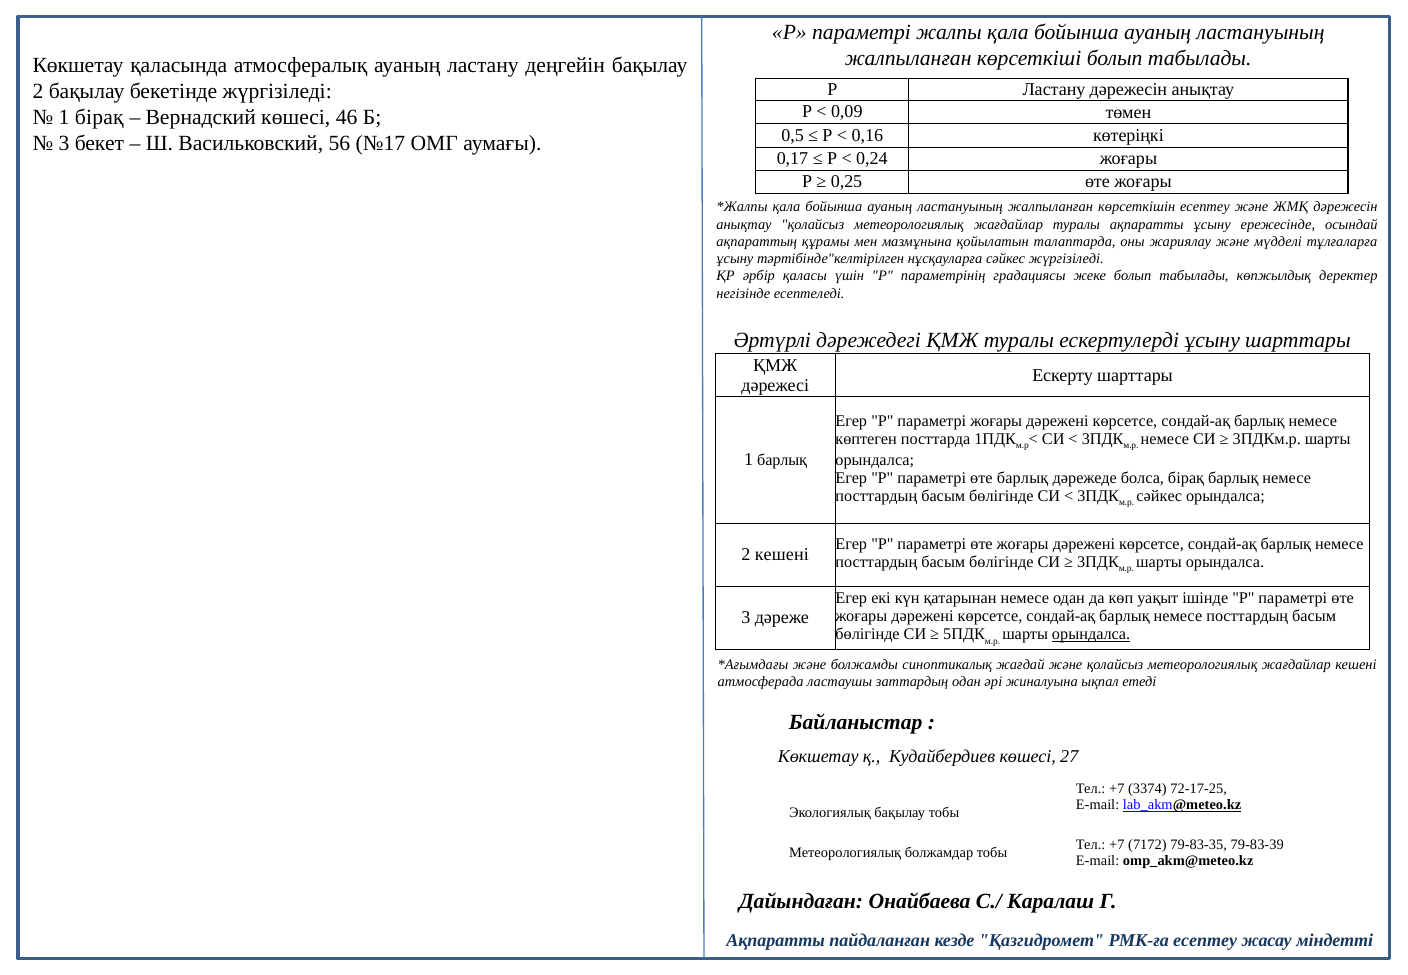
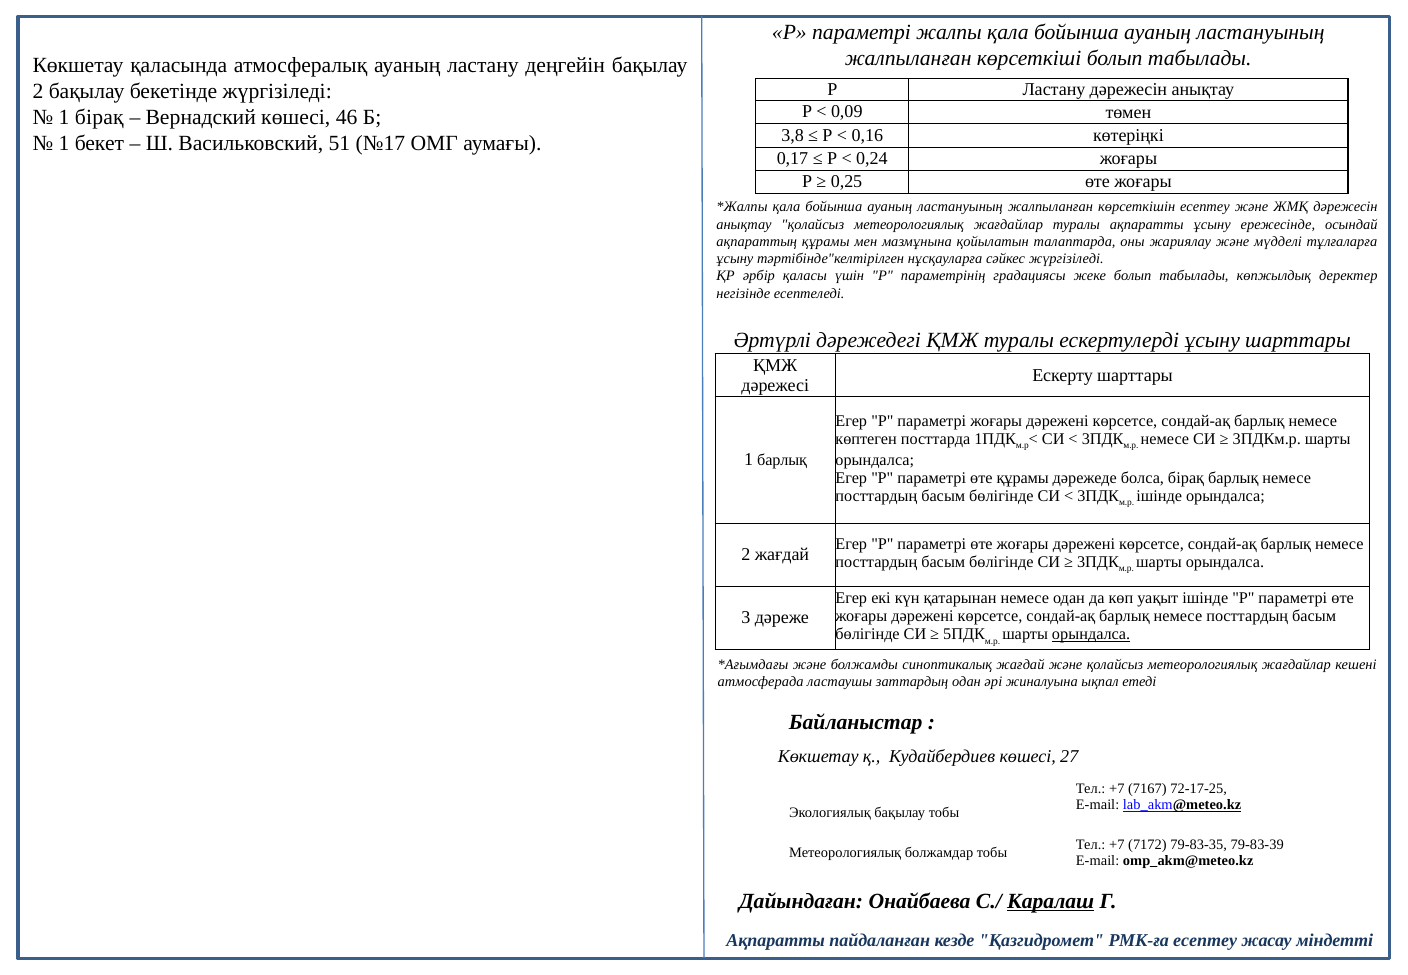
0,5: 0,5 -> 3,8
3 at (64, 143): 3 -> 1
56: 56 -> 51
өте барлық: барлық -> құрамы
сәйкес at (1159, 496): сәйкес -> ішінде
2 кешені: кешені -> жағдай
3374: 3374 -> 7167
Каралаш underline: none -> present
